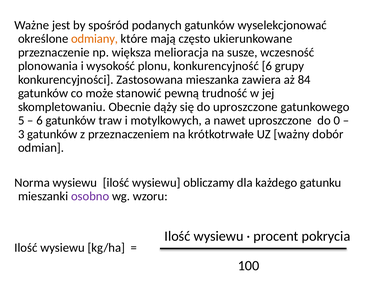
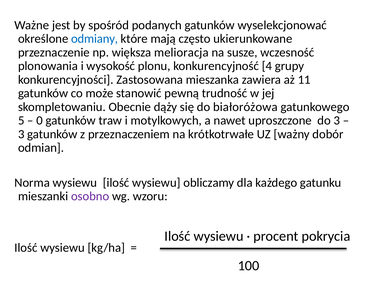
odmiany colour: orange -> blue
konkurencyjność 6: 6 -> 4
84: 84 -> 11
do uproszczone: uproszczone -> białoróżowa
6 at (40, 121): 6 -> 0
do 0: 0 -> 3
